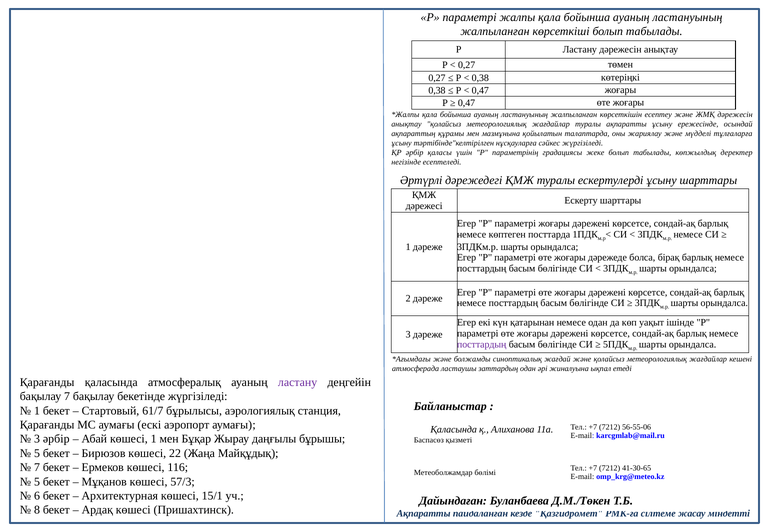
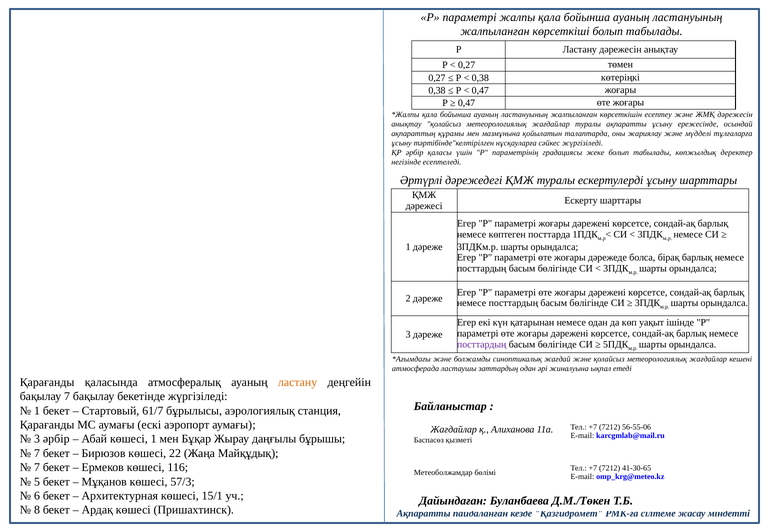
ластану at (298, 383) colour: purple -> orange
Қаласында at (454, 430): Қаласында -> Жағдайлар
5 at (37, 454): 5 -> 7
